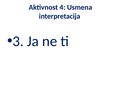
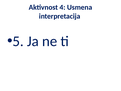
3: 3 -> 5
